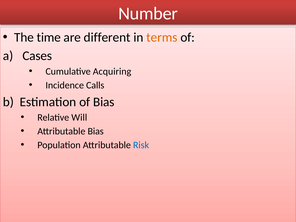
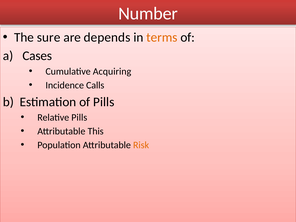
time: time -> sure
different: different -> depends
of Bias: Bias -> Pills
Relative Will: Will -> Pills
Attributable Bias: Bias -> This
Risk colour: blue -> orange
